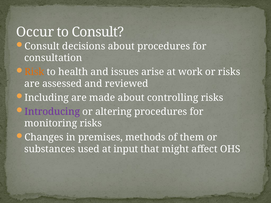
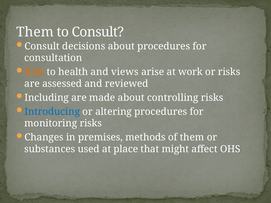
Occur at (35, 32): Occur -> Them
issues: issues -> views
Introducing colour: purple -> blue
input: input -> place
